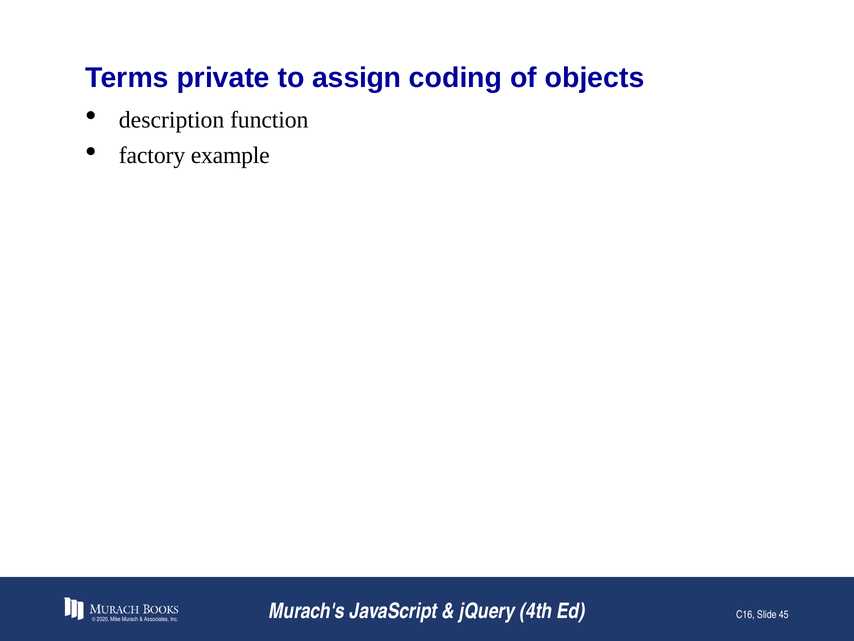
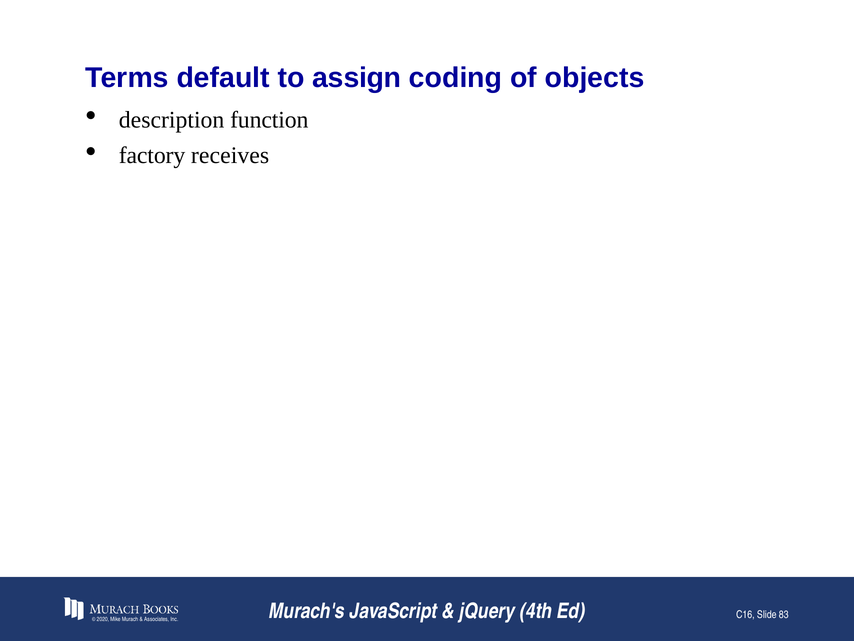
private: private -> default
example: example -> receives
45: 45 -> 83
